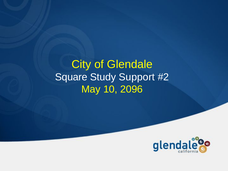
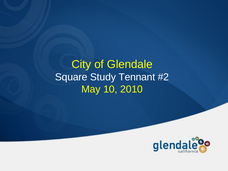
Support: Support -> Tennant
2096: 2096 -> 2010
